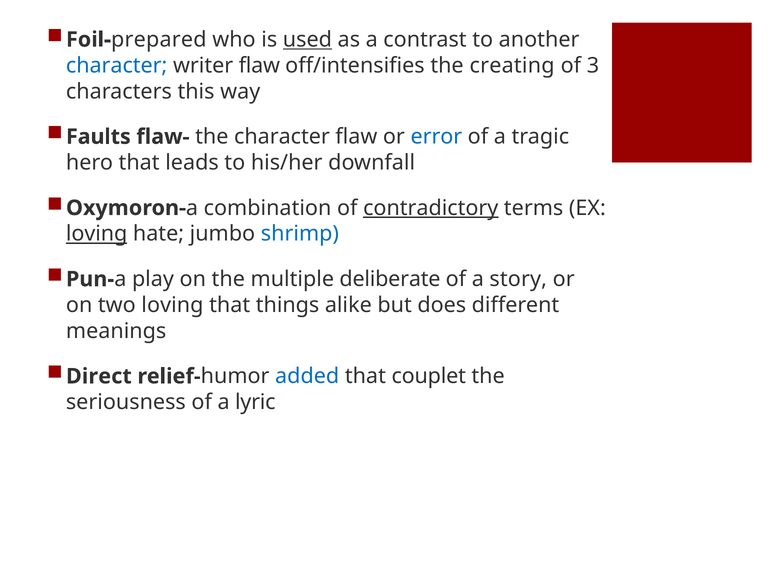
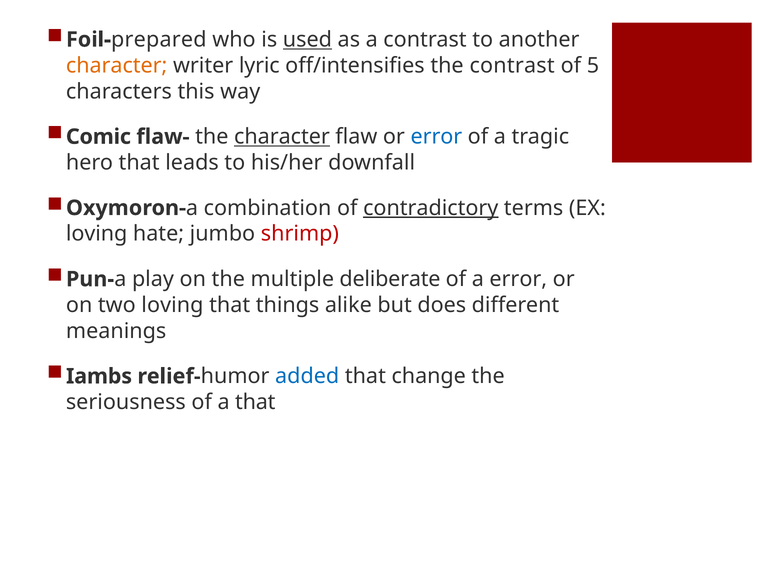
character at (117, 66) colour: blue -> orange
writer flaw: flaw -> lyric
the creating: creating -> contrast
3: 3 -> 5
Faults: Faults -> Comic
character at (282, 137) underline: none -> present
loving at (97, 234) underline: present -> none
shrimp colour: blue -> red
a story: story -> error
Direct: Direct -> Iambs
couplet: couplet -> change
a lyric: lyric -> that
